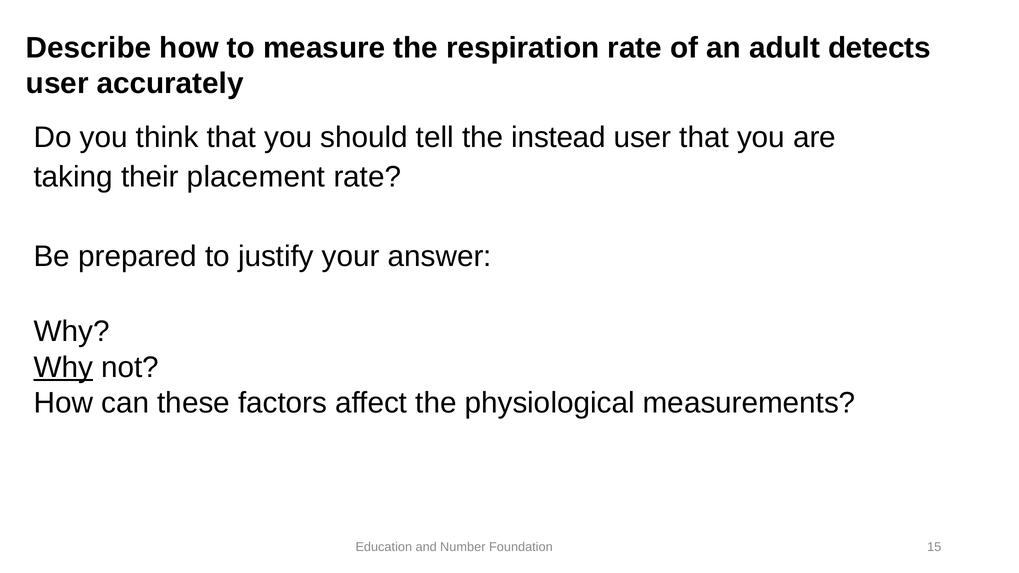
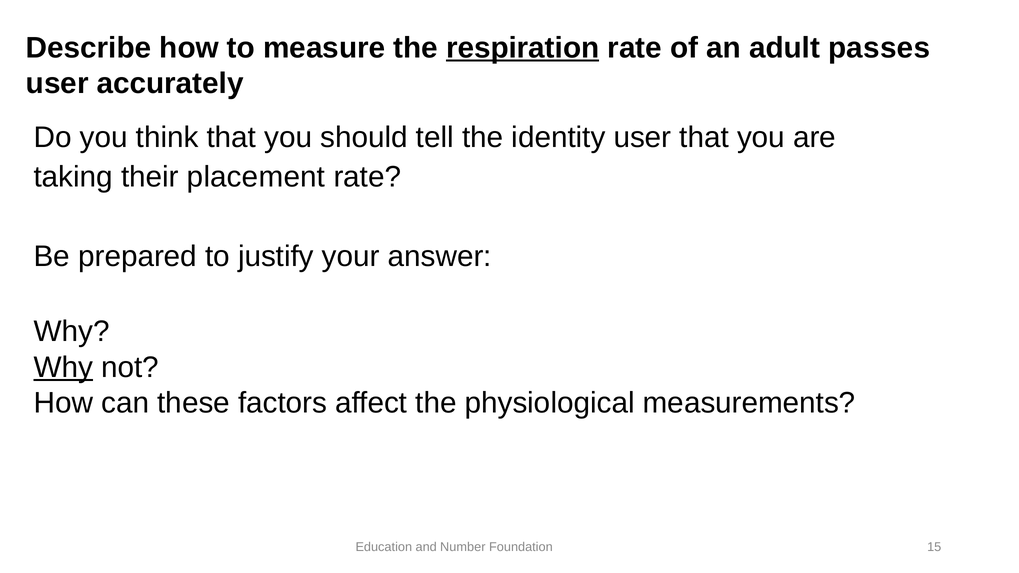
respiration underline: none -> present
detects: detects -> passes
instead: instead -> identity
